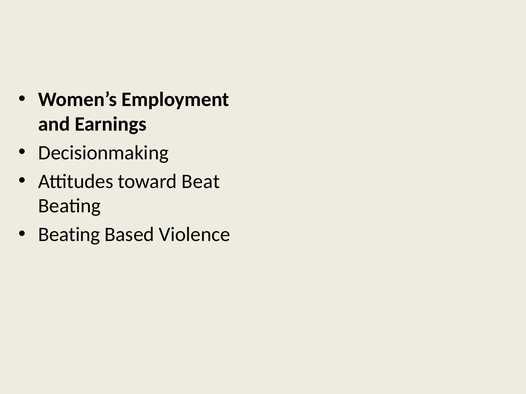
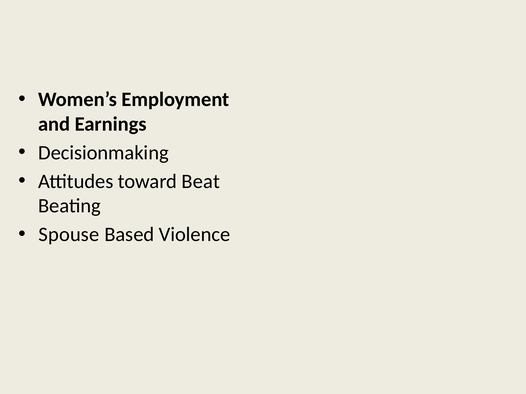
Beating at (69, 235): Beating -> Spouse
